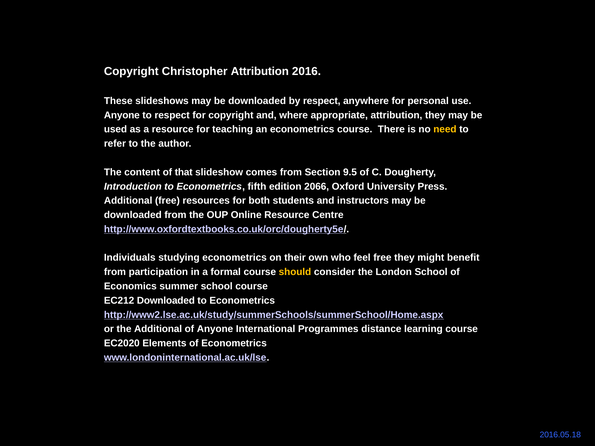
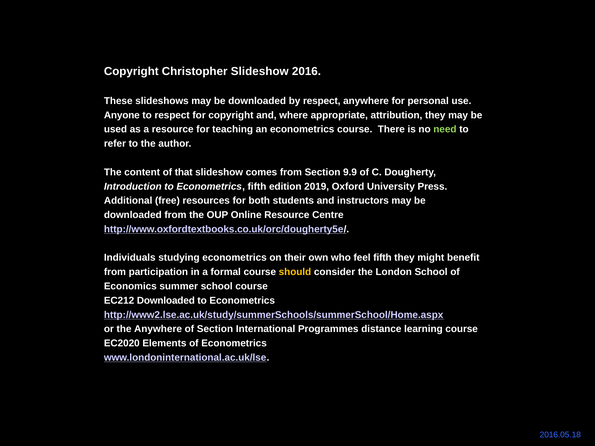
Christopher Attribution: Attribution -> Slideshow
need colour: yellow -> light green
9.5: 9.5 -> 9.9
2066: 2066 -> 2019
feel free: free -> fifth
the Additional: Additional -> Anywhere
of Anyone: Anyone -> Section
